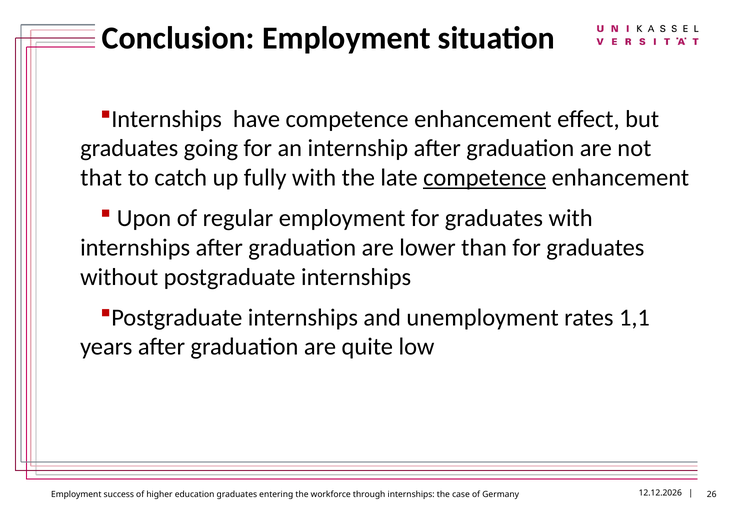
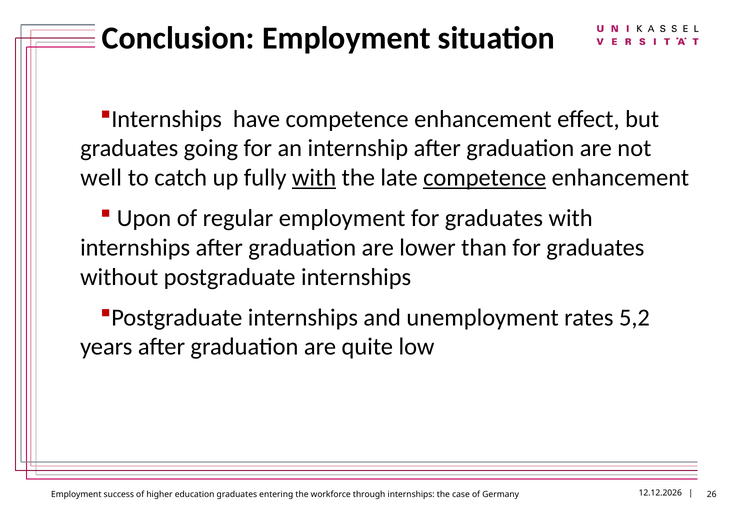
that: that -> well
with at (314, 178) underline: none -> present
1,1: 1,1 -> 5,2
